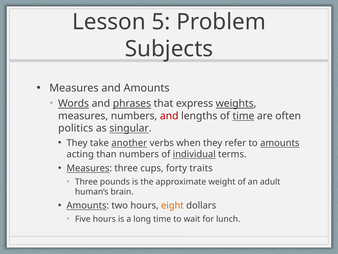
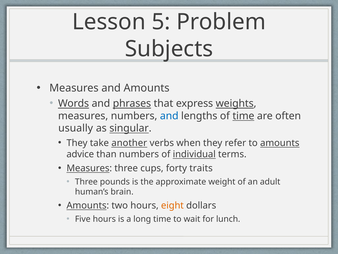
and at (169, 116) colour: red -> blue
politics: politics -> usually
acting: acting -> advice
